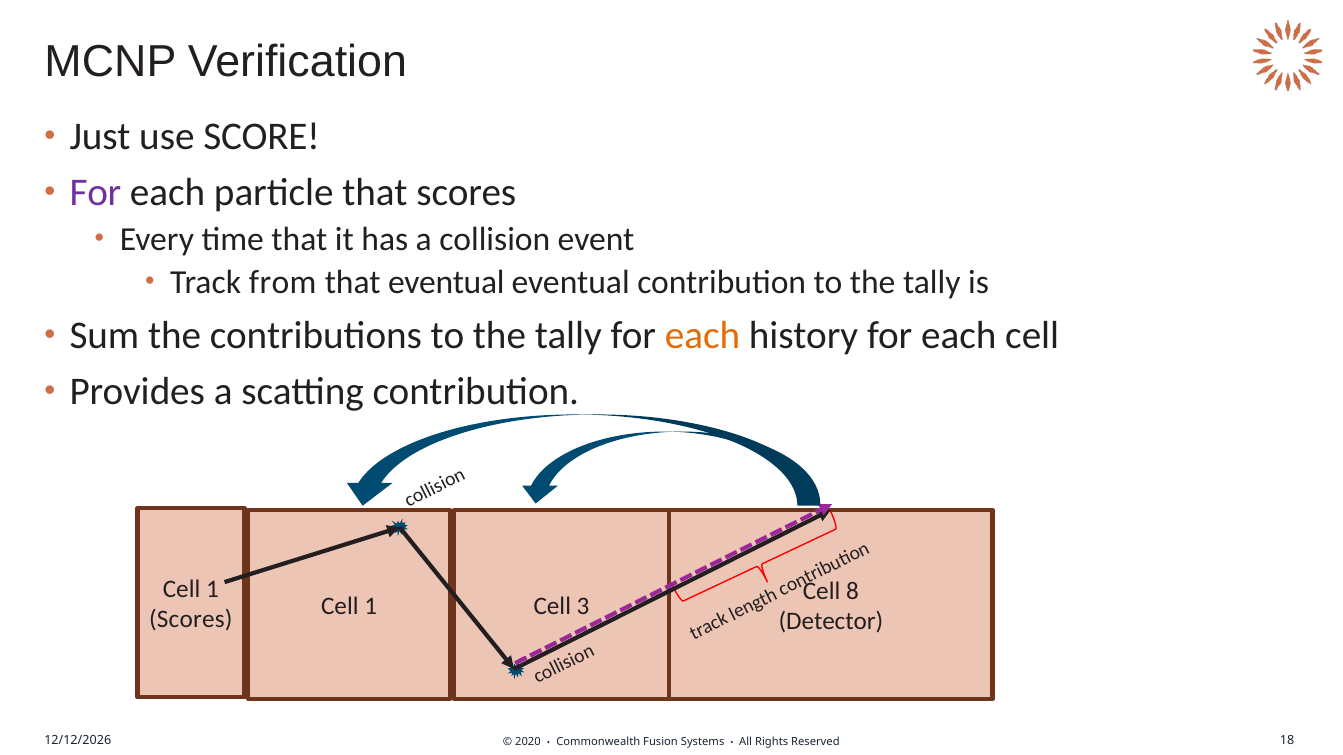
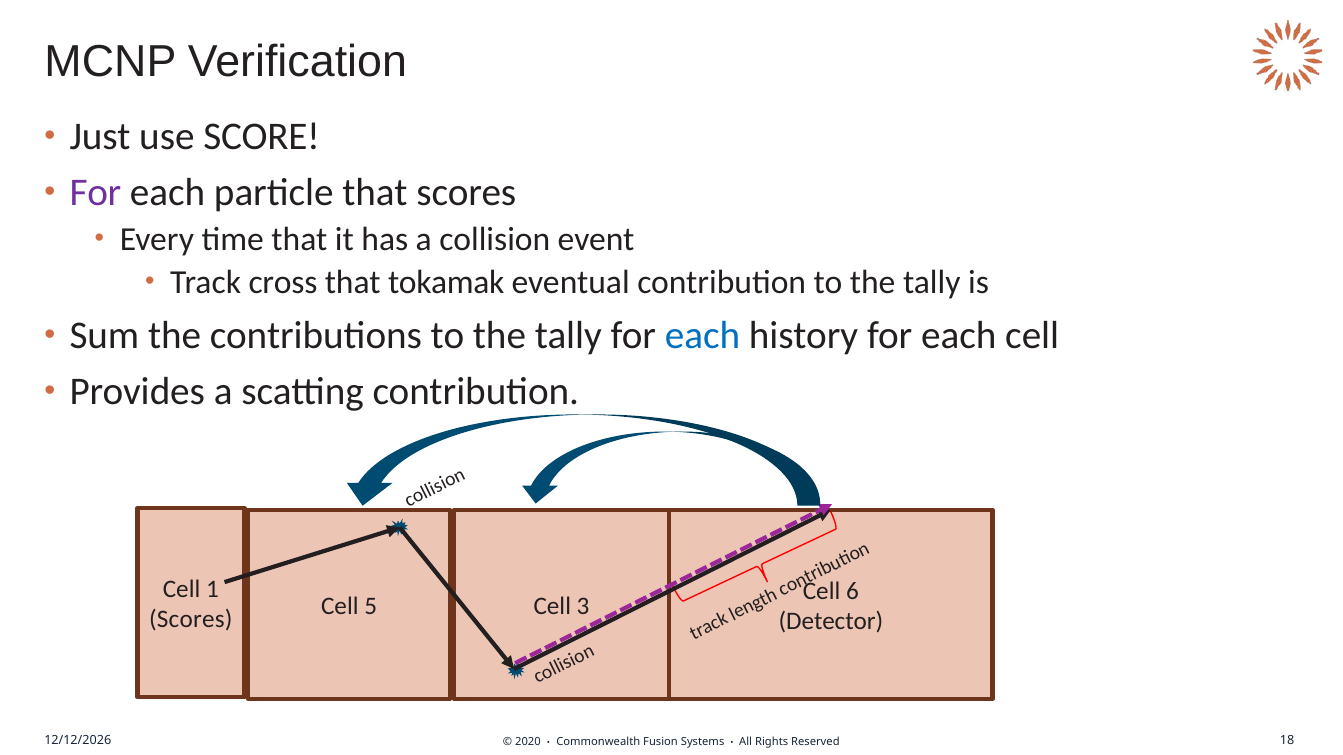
from: from -> cross
that eventual: eventual -> tokamak
each at (703, 336) colour: orange -> blue
8: 8 -> 6
1 at (371, 607): 1 -> 5
